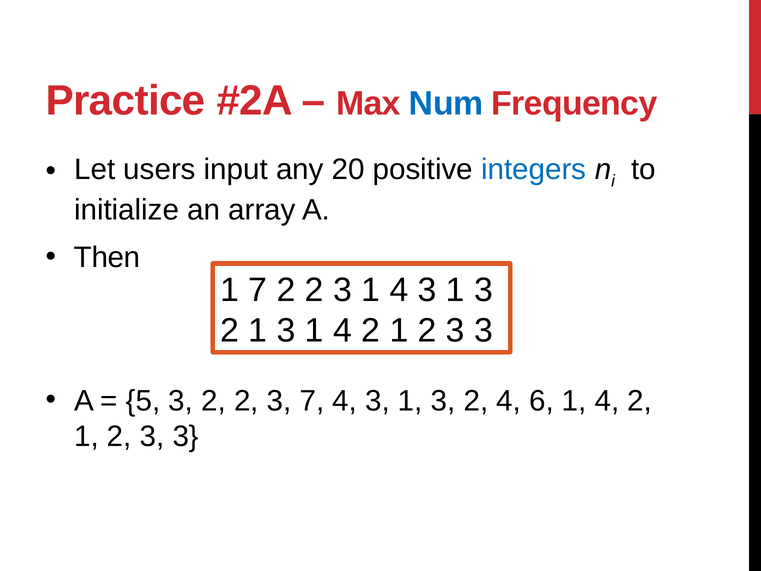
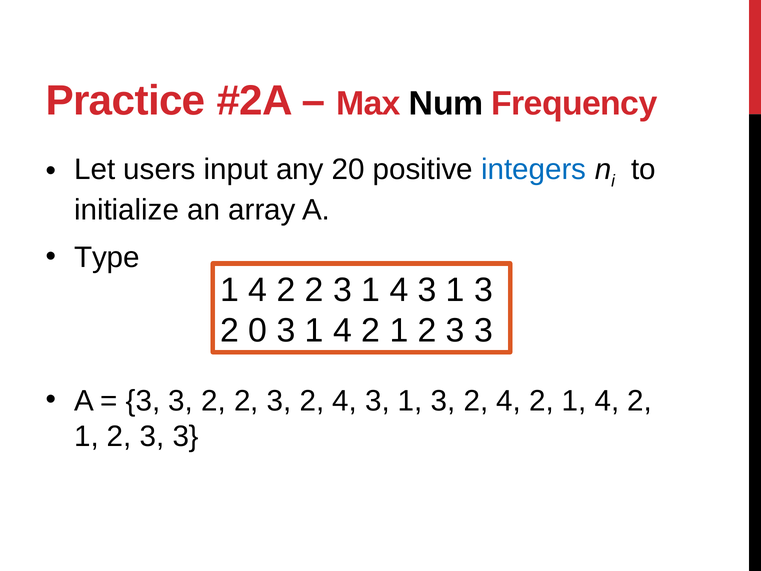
Num colour: blue -> black
Then: Then -> Type
7 at (258, 290): 7 -> 4
1 at (258, 330): 1 -> 0
5 at (143, 401): 5 -> 3
2 3 7: 7 -> 2
2 4 6: 6 -> 2
